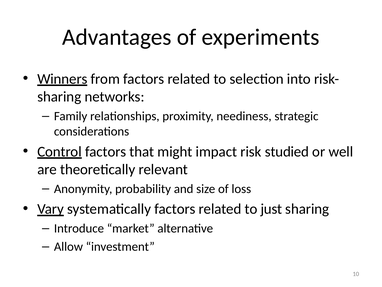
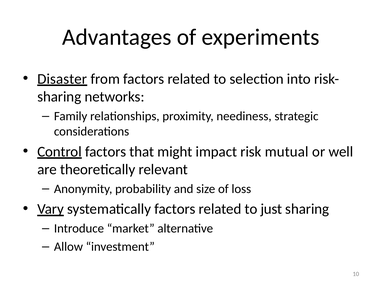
Winners: Winners -> Disaster
studied: studied -> mutual
